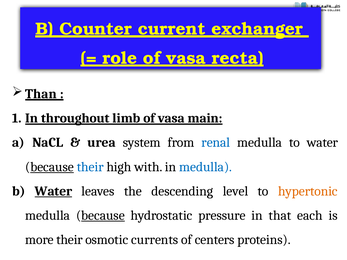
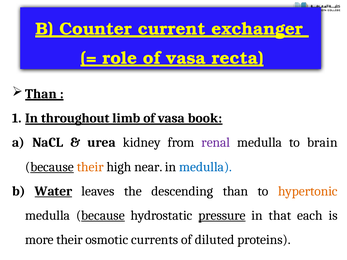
main: main -> book
system: system -> kidney
renal colour: blue -> purple
to water: water -> brain
their at (90, 167) colour: blue -> orange
with: with -> near
descending level: level -> than
pressure underline: none -> present
centers: centers -> diluted
